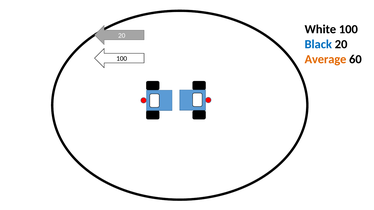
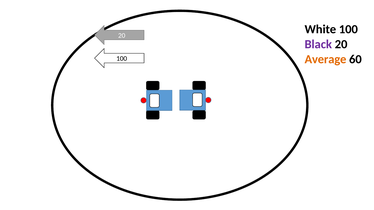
Black colour: blue -> purple
